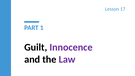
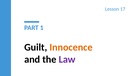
Innocence colour: purple -> orange
